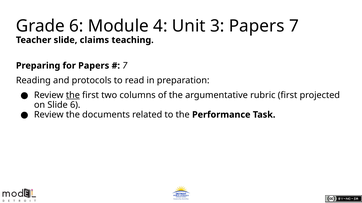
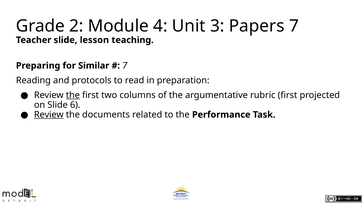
Grade 6: 6 -> 2
claims: claims -> lesson
for Papers: Papers -> Similar
Review at (49, 115) underline: none -> present
